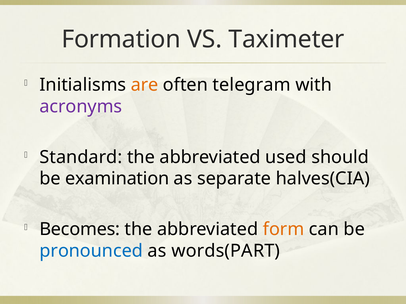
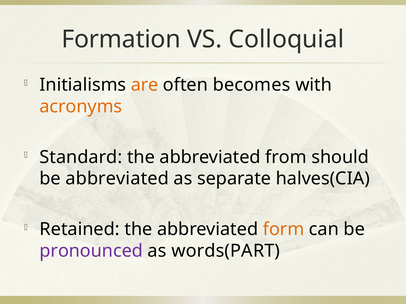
Taximeter: Taximeter -> Colloquial
telegram: telegram -> becomes
acronyms colour: purple -> orange
used: used -> from
be examination: examination -> abbreviated
Becomes: Becomes -> Retained
pronounced colour: blue -> purple
